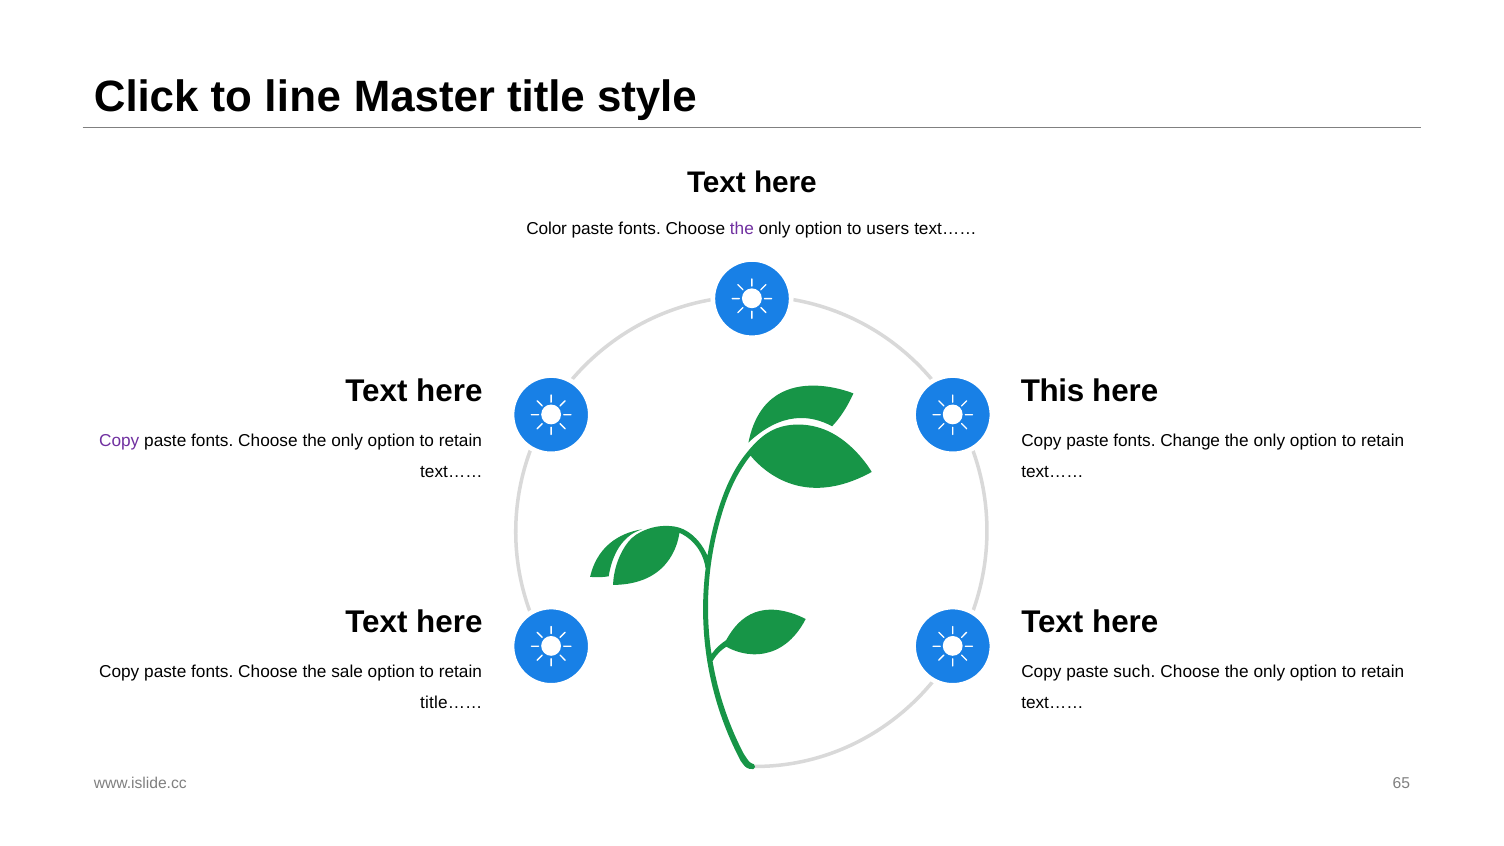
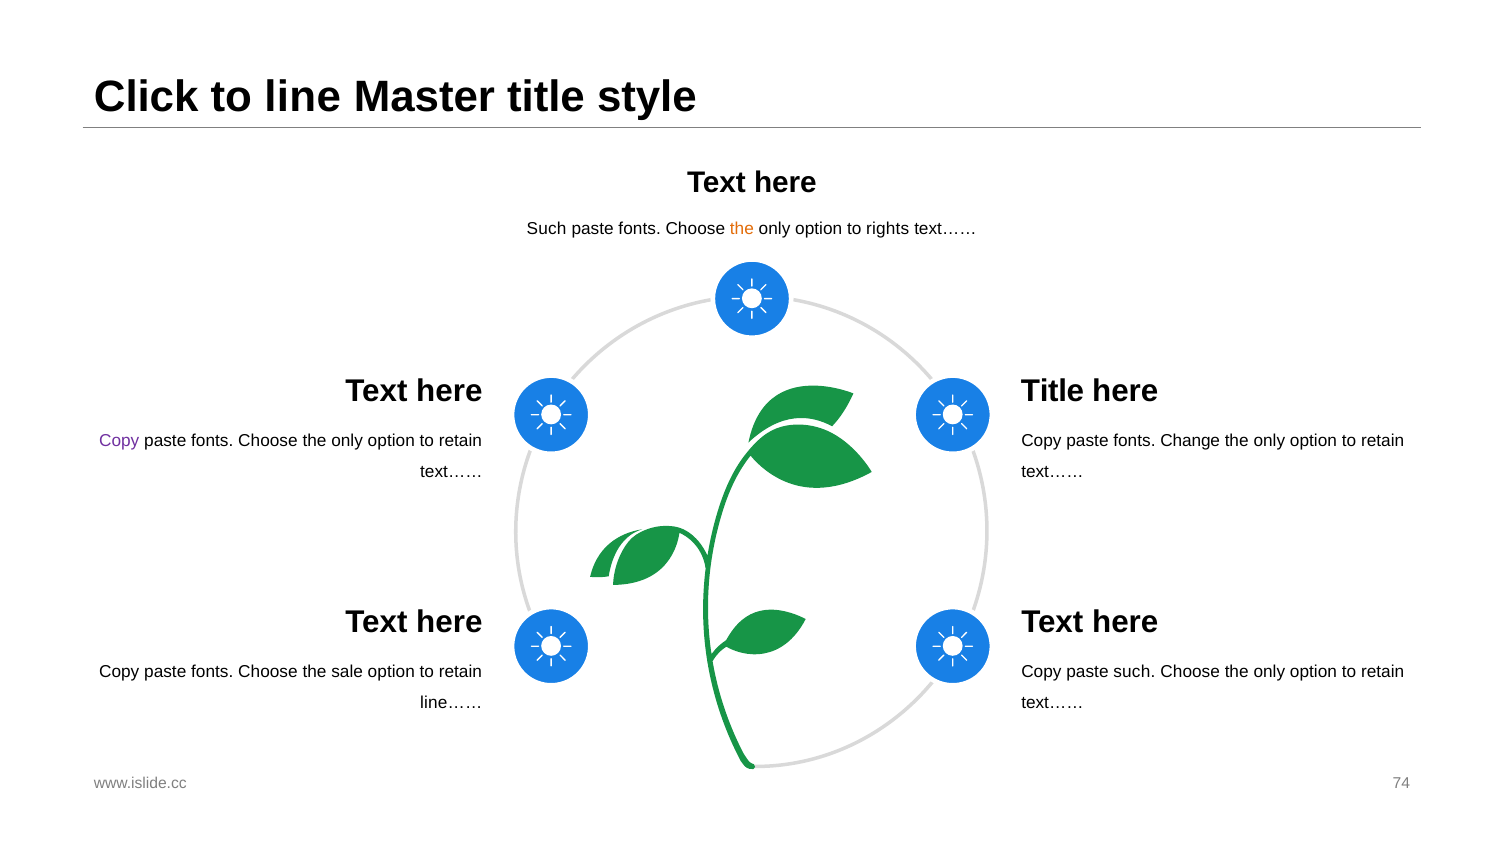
Color at (547, 229): Color -> Such
the at (742, 229) colour: purple -> orange
users: users -> rights
This at (1053, 391): This -> Title
title……: title…… -> line……
65: 65 -> 74
